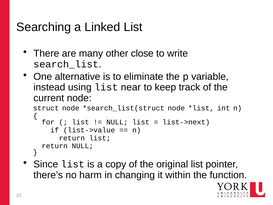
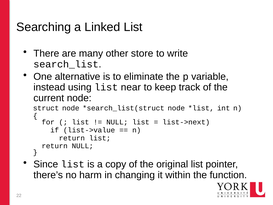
close: close -> store
